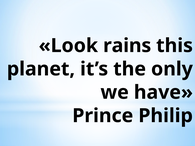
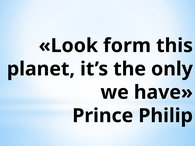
rains: rains -> form
